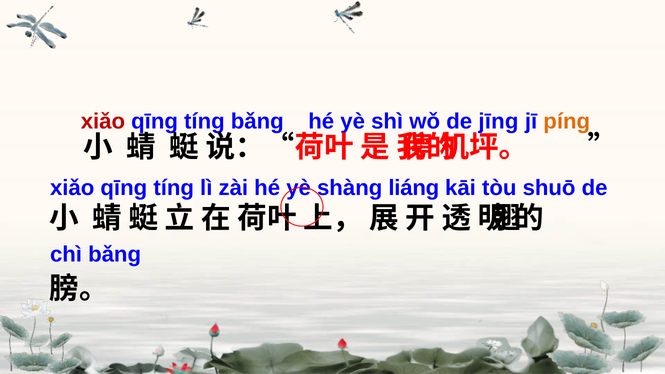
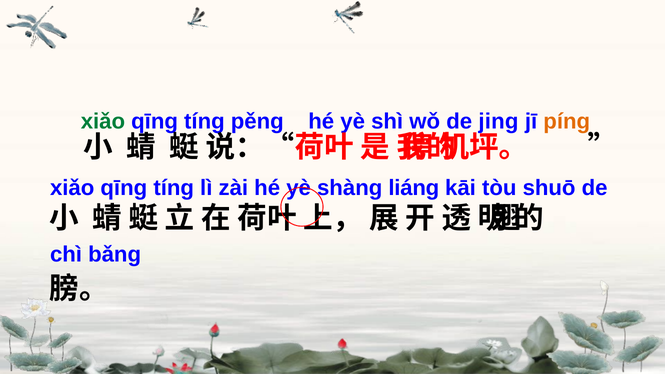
xiǎo at (103, 122) colour: red -> green
tínɡ bǎnɡ: bǎnɡ -> pěnɡ
jīnɡ: jīnɡ -> jinɡ
